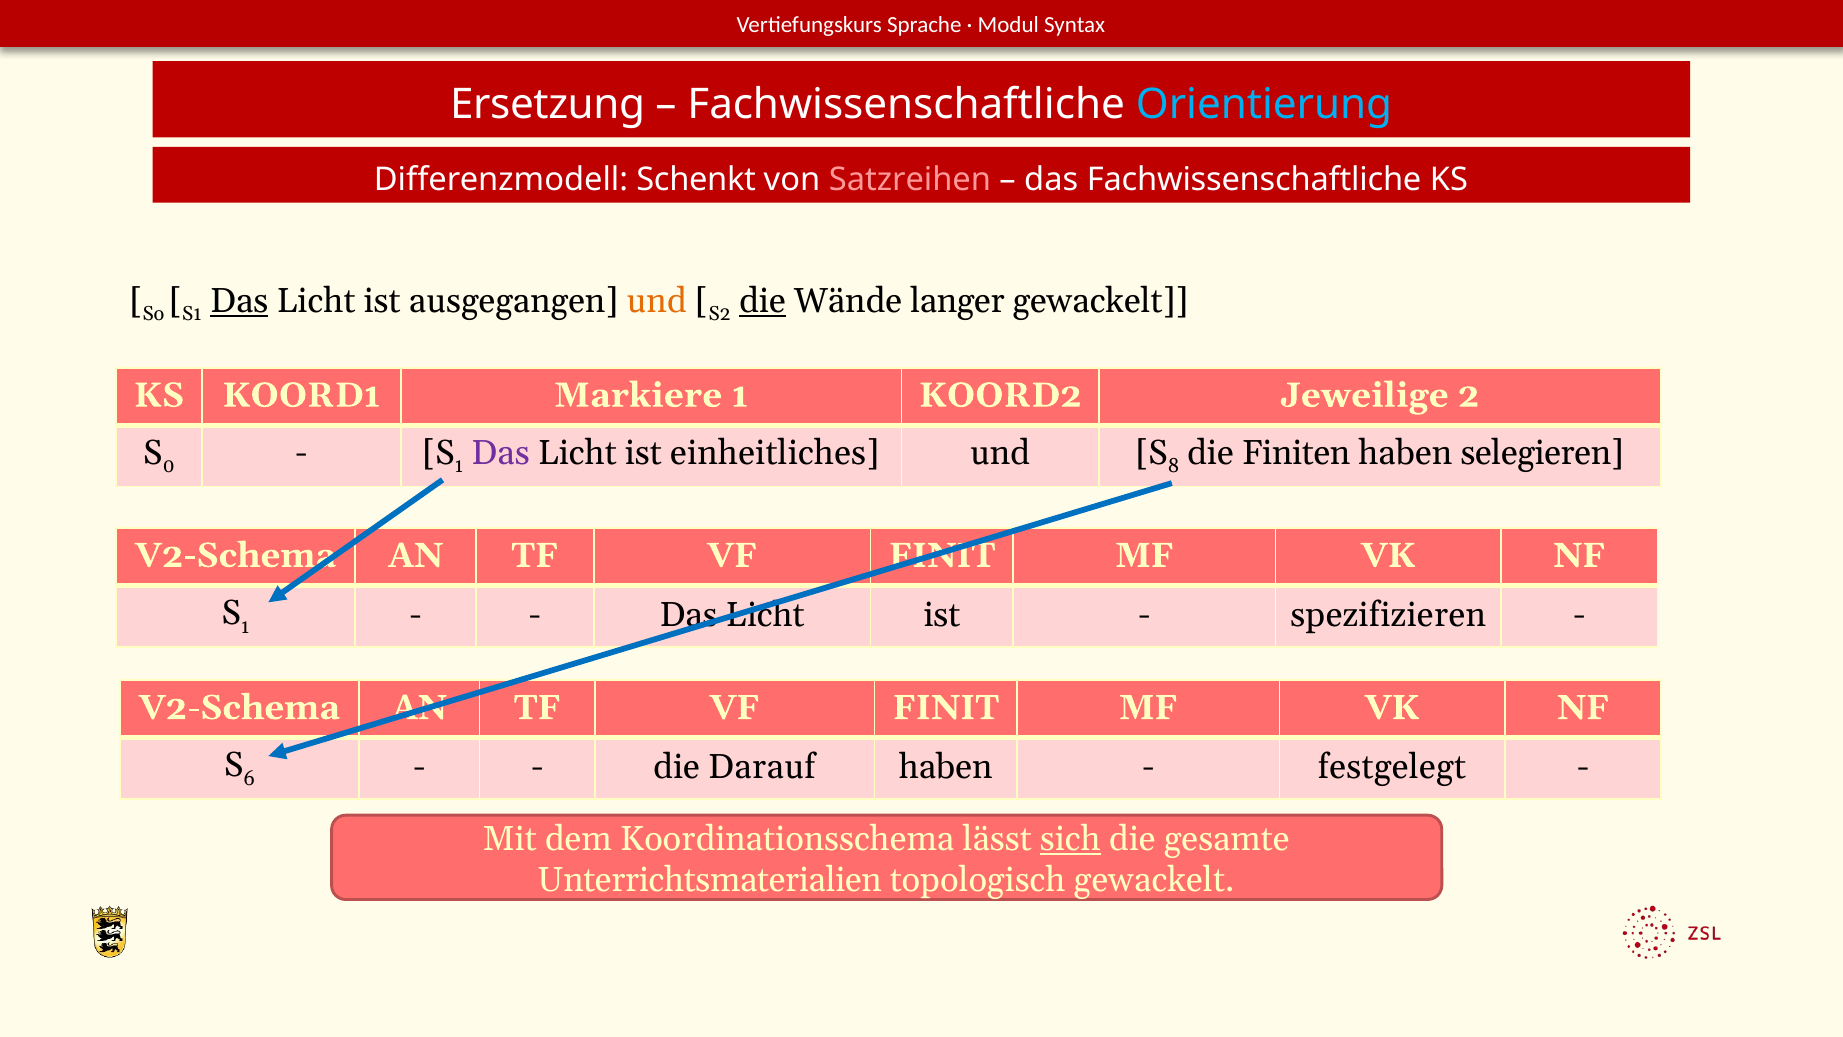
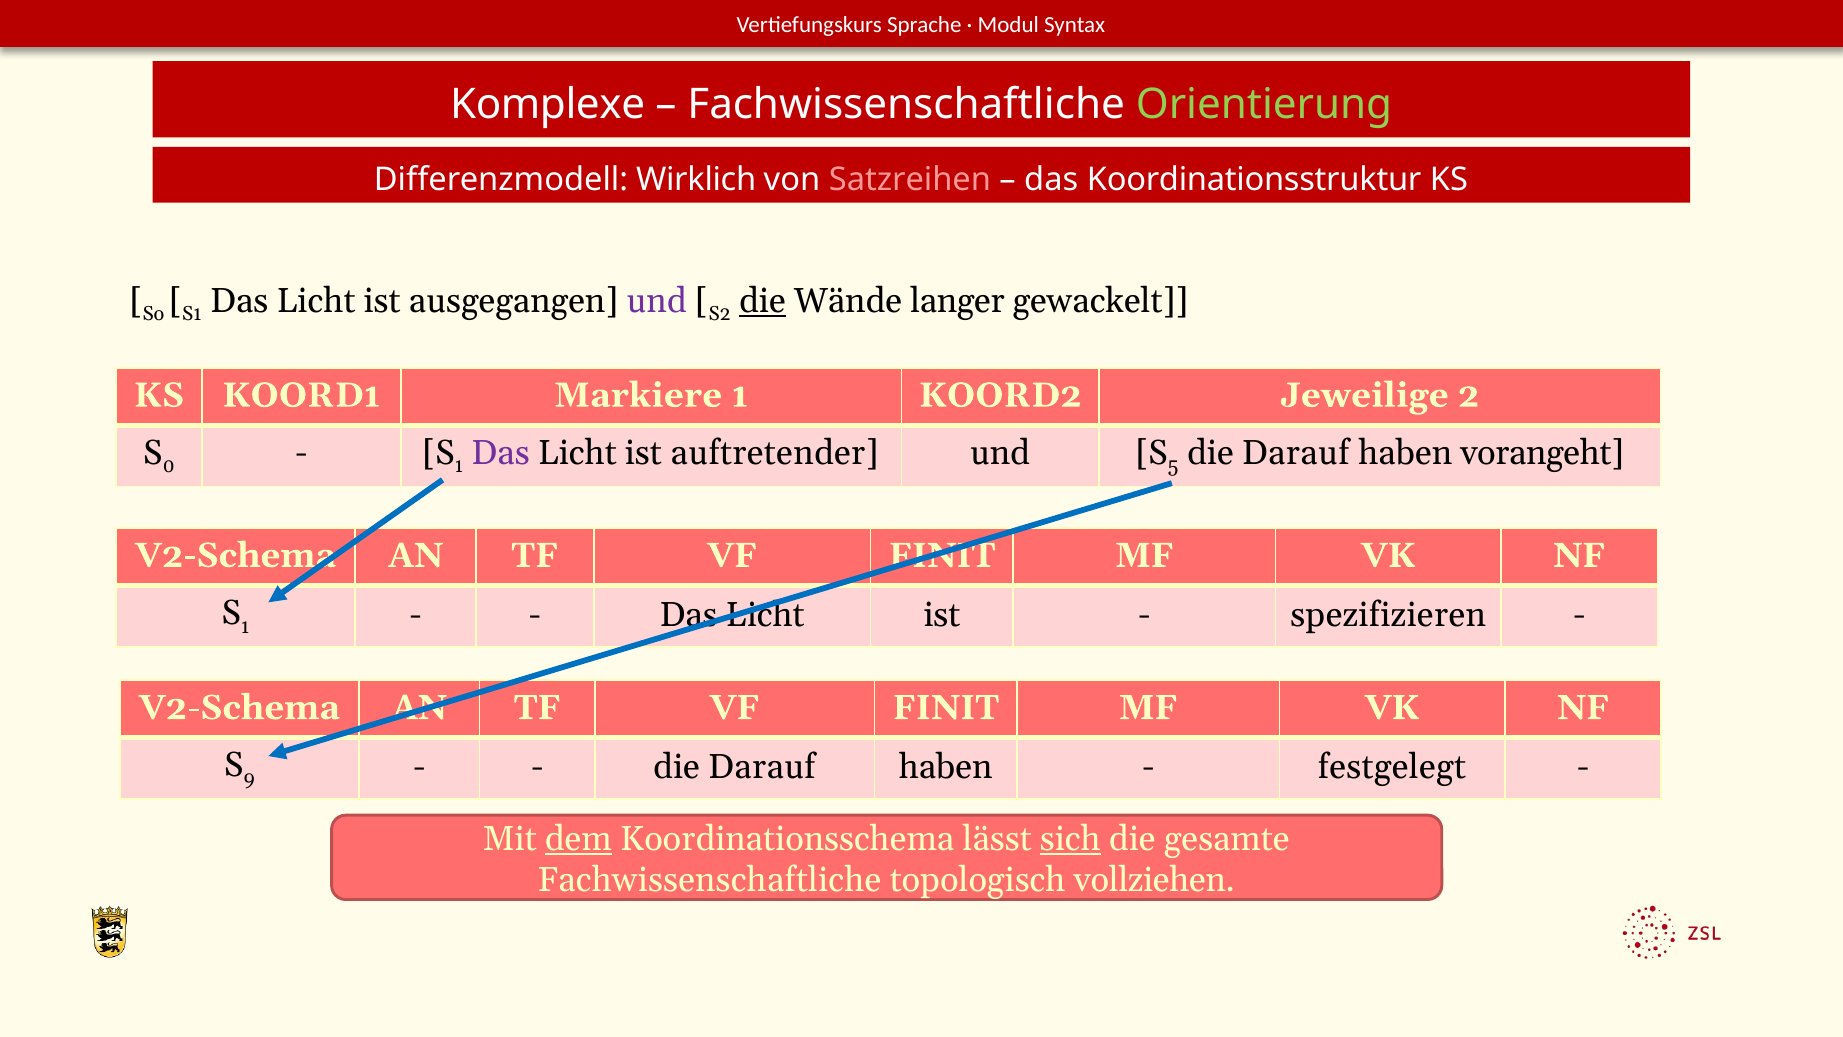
Ersetzung: Ersetzung -> Komplexe
Orientierung colour: light blue -> light green
Schenkt: Schenkt -> Wirklich
das Fachwissenschaftliche: Fachwissenschaftliche -> Koordinationsstruktur
Das at (239, 301) underline: present -> none
und at (657, 301) colour: orange -> purple
einheitliches: einheitliches -> auftretender
8: 8 -> 5
Finiten at (1296, 453): Finiten -> Darauf
selegieren: selegieren -> vorangeht
6: 6 -> 9
dem underline: none -> present
Unterrichtsmaterialien at (710, 880): Unterrichtsmaterialien -> Fachwissenschaftliche
topologisch gewackelt: gewackelt -> vollziehen
